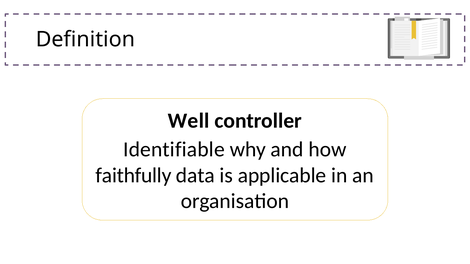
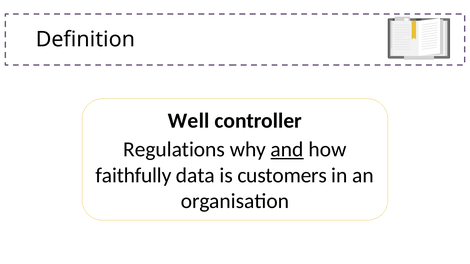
Identifiable: Identifiable -> Regulations
and underline: none -> present
applicable: applicable -> customers
